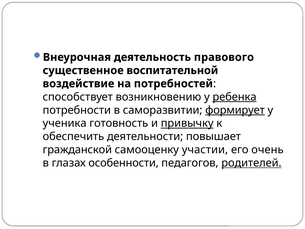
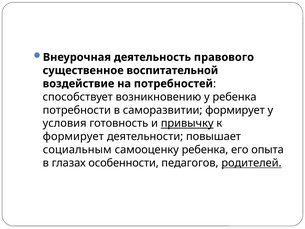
ребенка at (235, 97) underline: present -> none
формирует at (235, 110) underline: present -> none
ученика: ученика -> условия
обеспечить at (73, 136): обеспечить -> формирует
гражданской: гражданской -> социальным
самооценку участии: участии -> ребенка
очень: очень -> опыта
